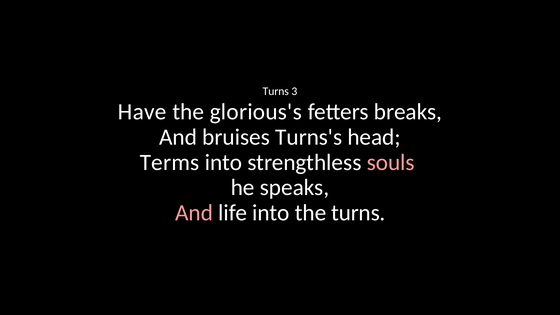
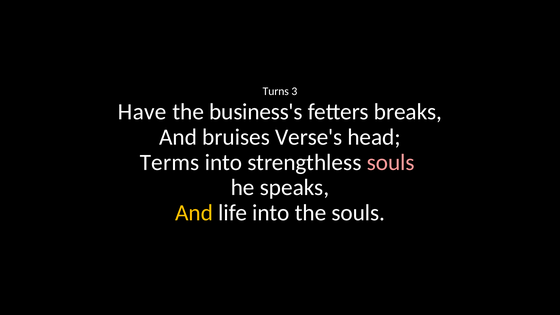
glorious's: glorious's -> business's
Turns's: Turns's -> Verse's
And at (194, 213) colour: pink -> yellow
the turns: turns -> souls
